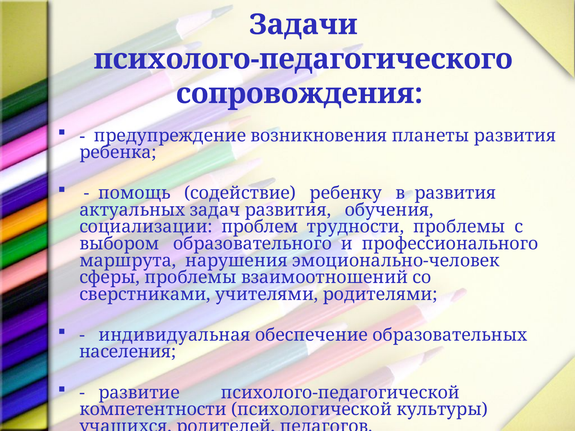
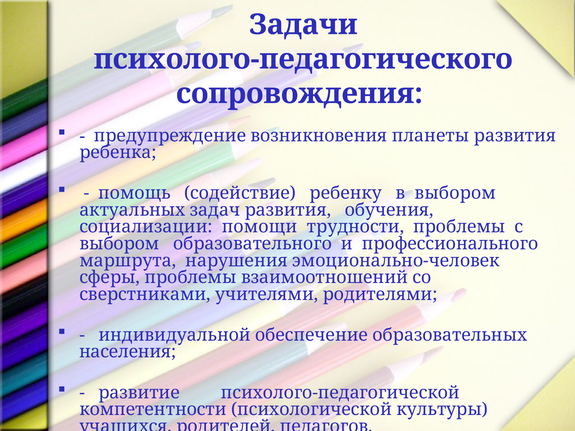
в развития: развития -> выбором
проблем: проблем -> помощи
индивидуальная: индивидуальная -> индивидуальной
